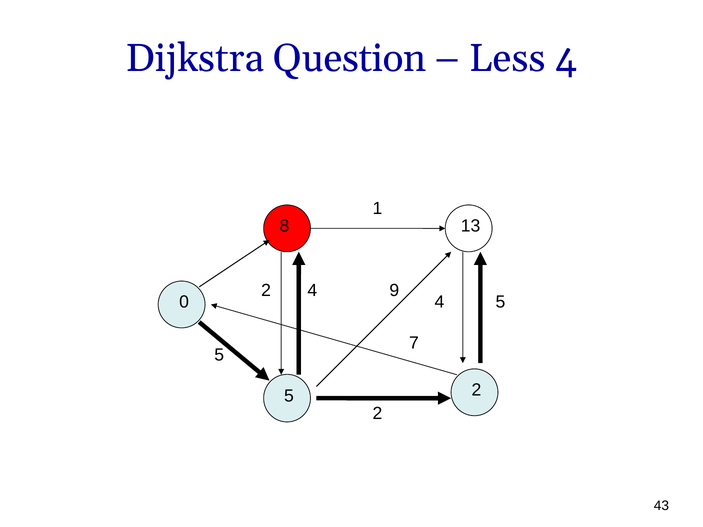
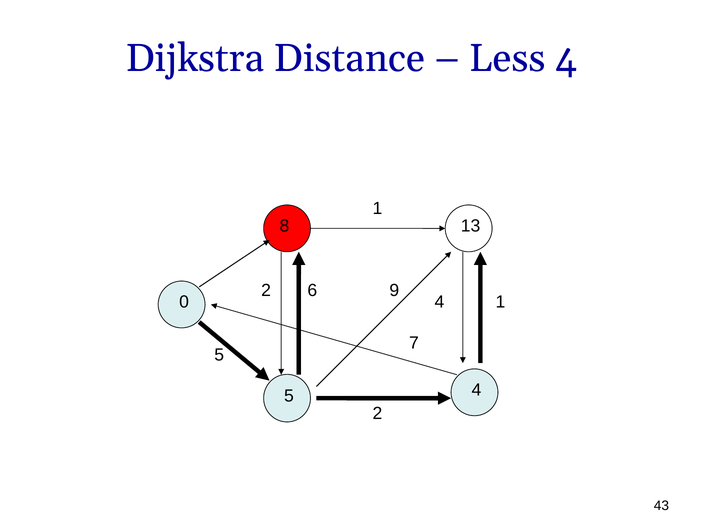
Question: Question -> Distance
2 4: 4 -> 6
5 at (500, 302): 5 -> 1
2 at (476, 390): 2 -> 4
